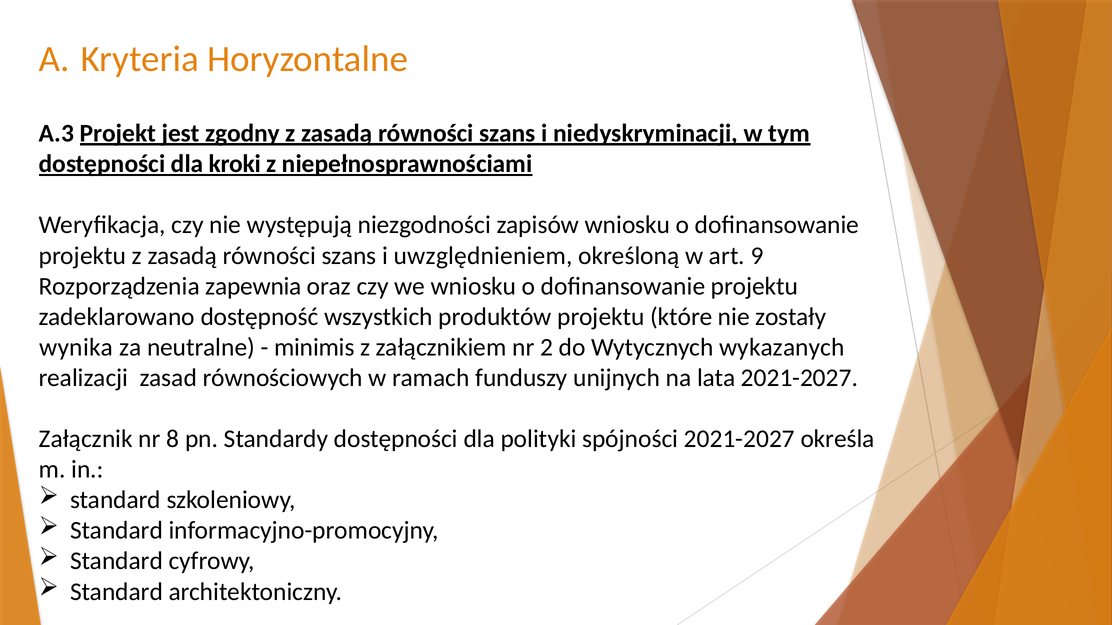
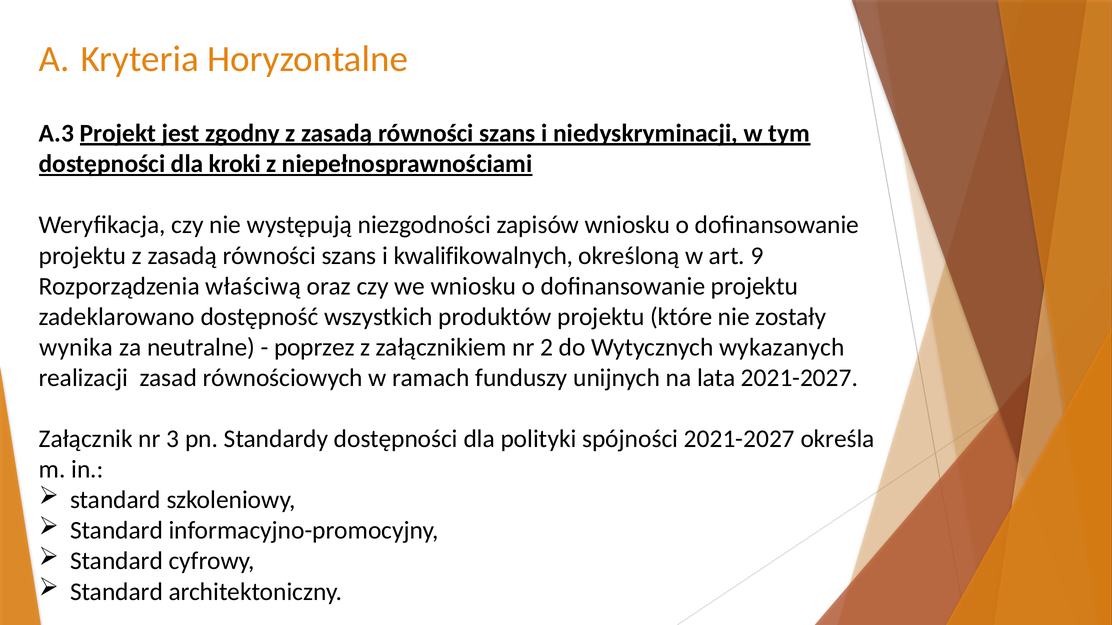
uwzględnieniem: uwzględnieniem -> kwalifikowalnych
zapewnia: zapewnia -> właściwą
minimis: minimis -> poprzez
8: 8 -> 3
